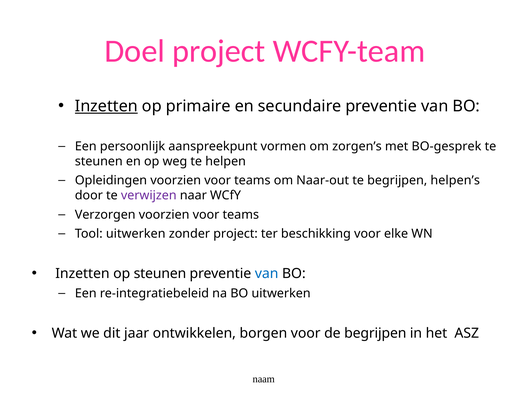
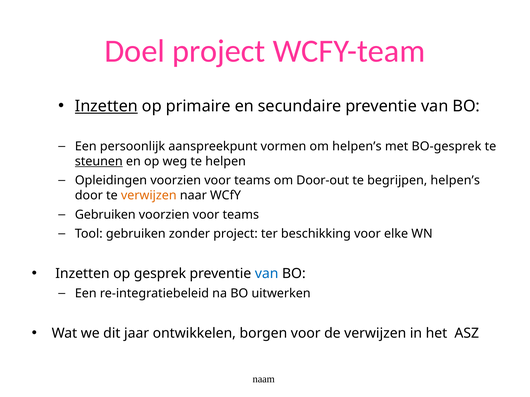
om zorgen’s: zorgen’s -> helpen’s
steunen at (99, 162) underline: none -> present
Naar-out: Naar-out -> Door-out
verwijzen at (149, 196) colour: purple -> orange
Verzorgen at (105, 215): Verzorgen -> Gebruiken
Tool uitwerken: uitwerken -> gebruiken
op steunen: steunen -> gesprek
de begrijpen: begrijpen -> verwijzen
